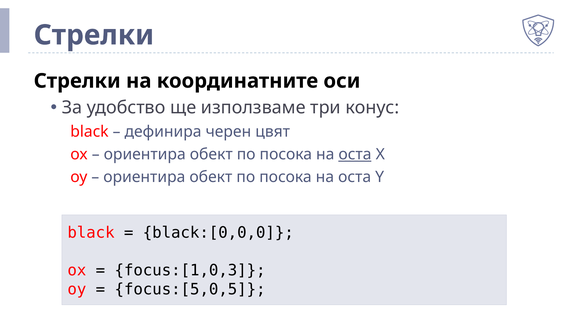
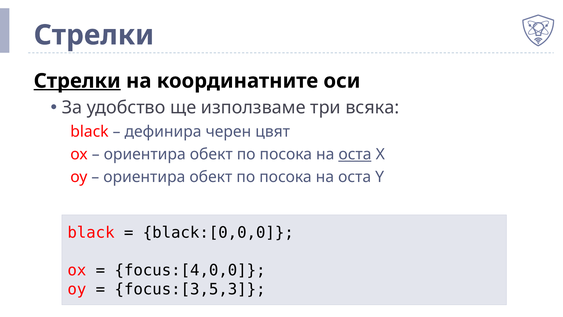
Стрелки at (77, 81) underline: none -> present
конус: конус -> всяка
focus:[1,0,3: focus:[1,0,3 -> focus:[4,0,0
focus:[5,0,5: focus:[5,0,5 -> focus:[3,5,3
